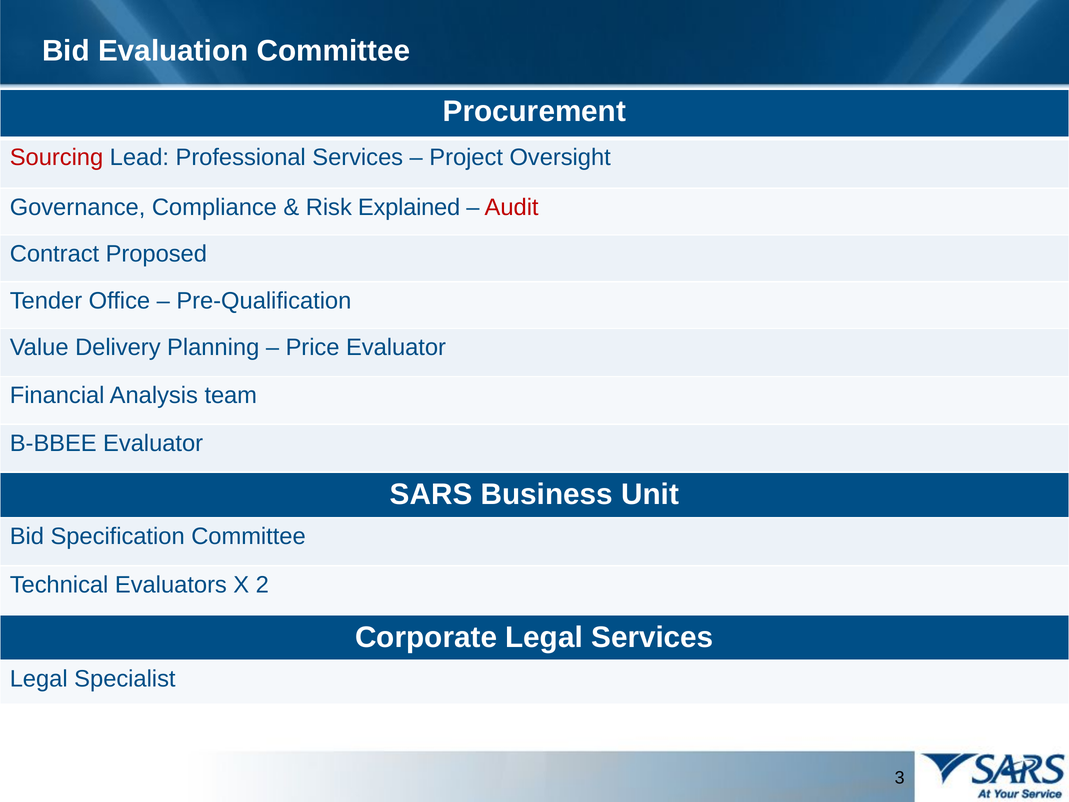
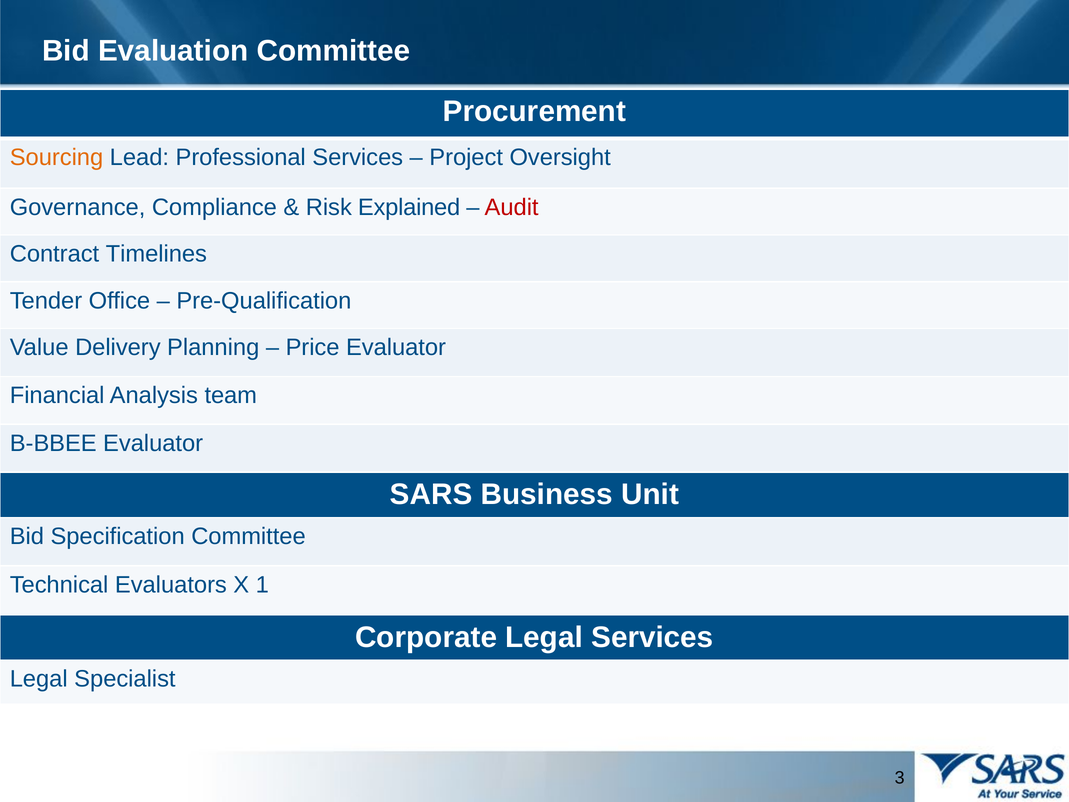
Sourcing colour: red -> orange
Proposed: Proposed -> Timelines
2: 2 -> 1
